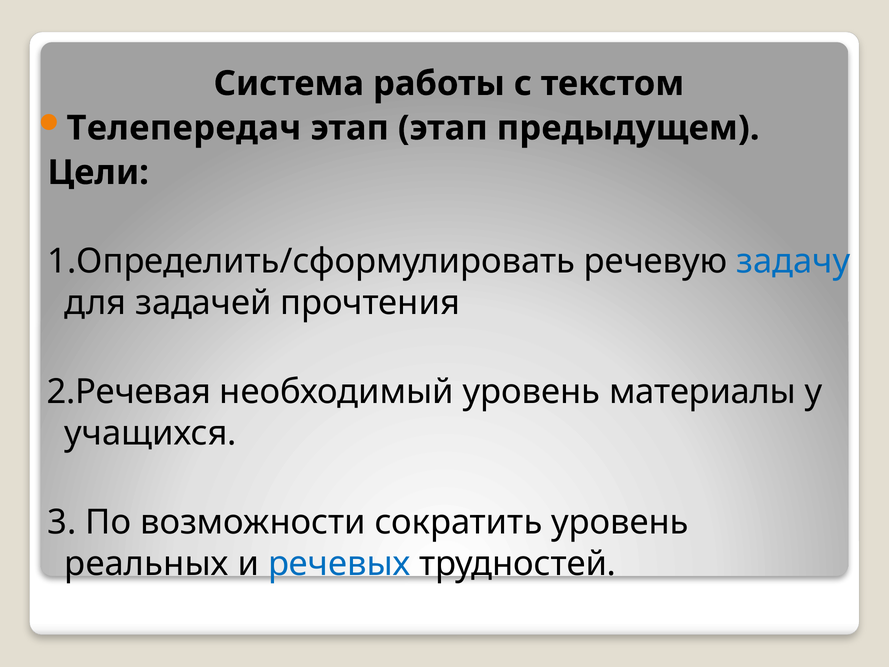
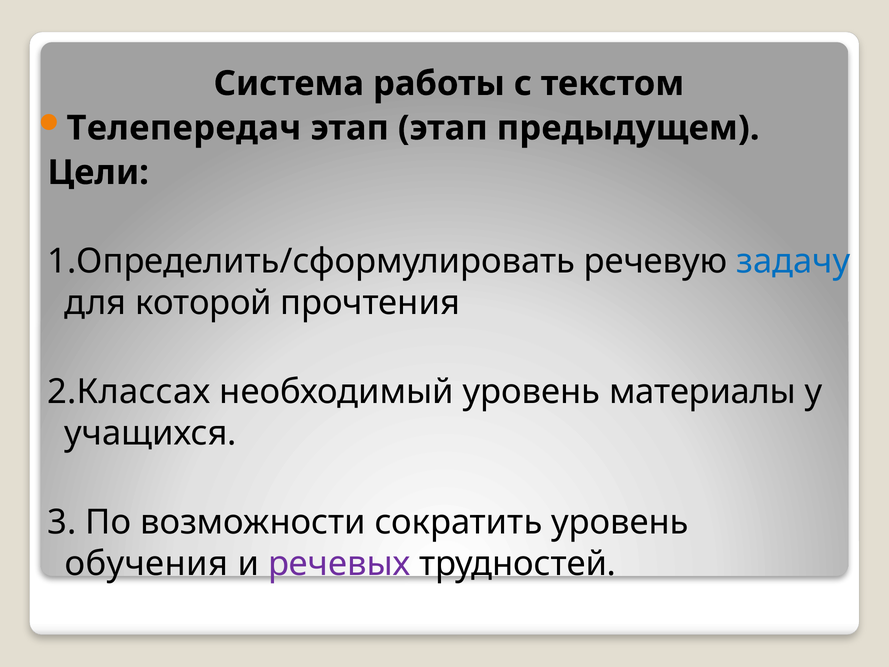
задачей: задачей -> которой
2.Речевая: 2.Речевая -> 2.Классах
реальных: реальных -> обучения
речевых colour: blue -> purple
